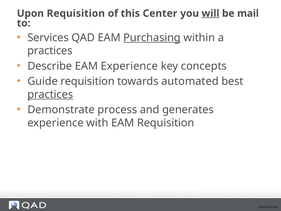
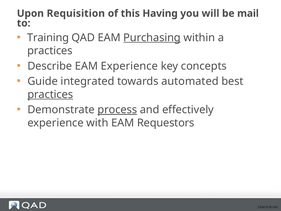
Center: Center -> Having
will underline: present -> none
Services: Services -> Training
Guide requisition: requisition -> integrated
process underline: none -> present
generates: generates -> effectively
EAM Requisition: Requisition -> Requestors
